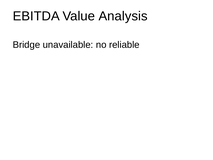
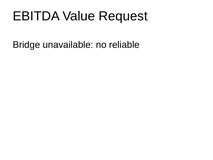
Analysis: Analysis -> Request
